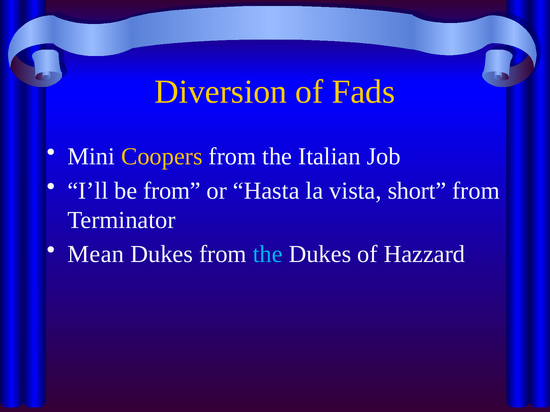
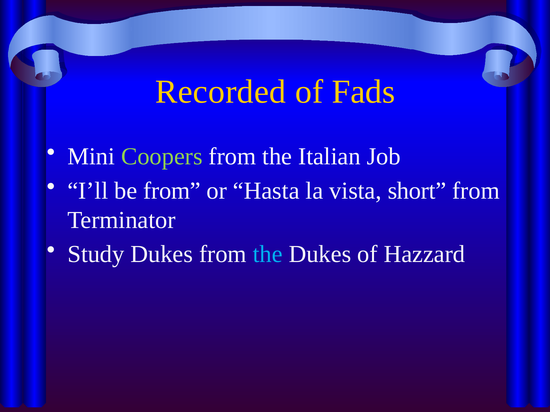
Diversion: Diversion -> Recorded
Coopers colour: yellow -> light green
Mean: Mean -> Study
